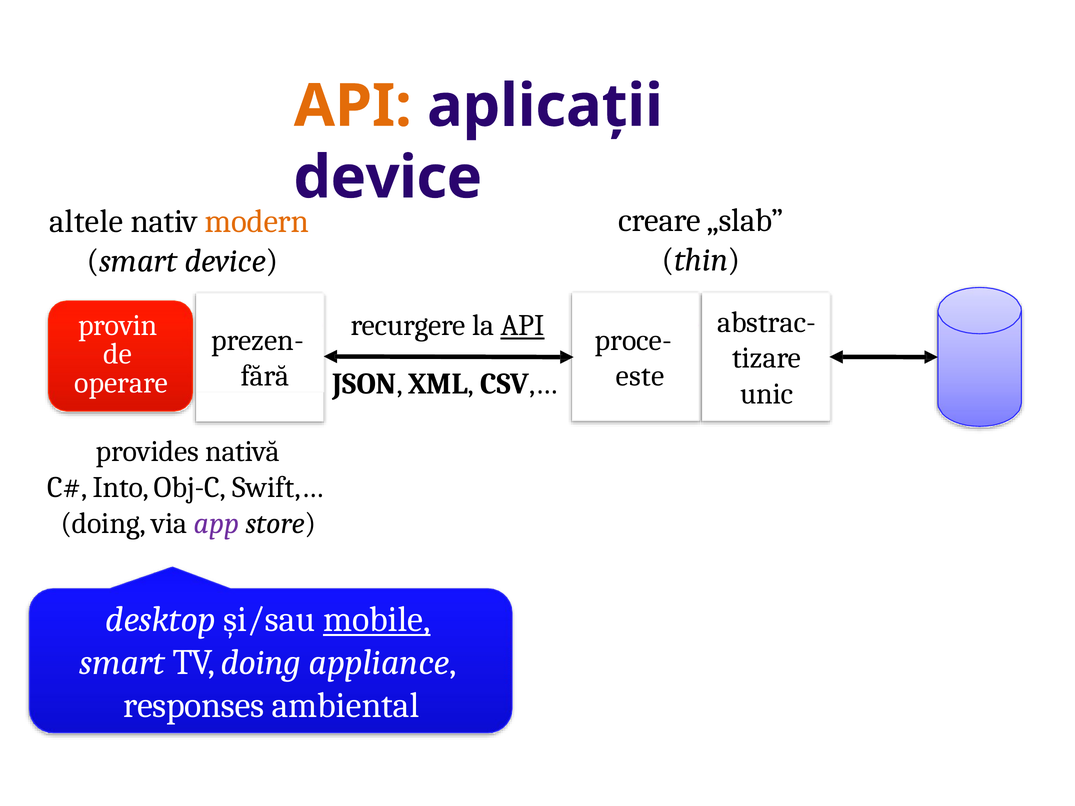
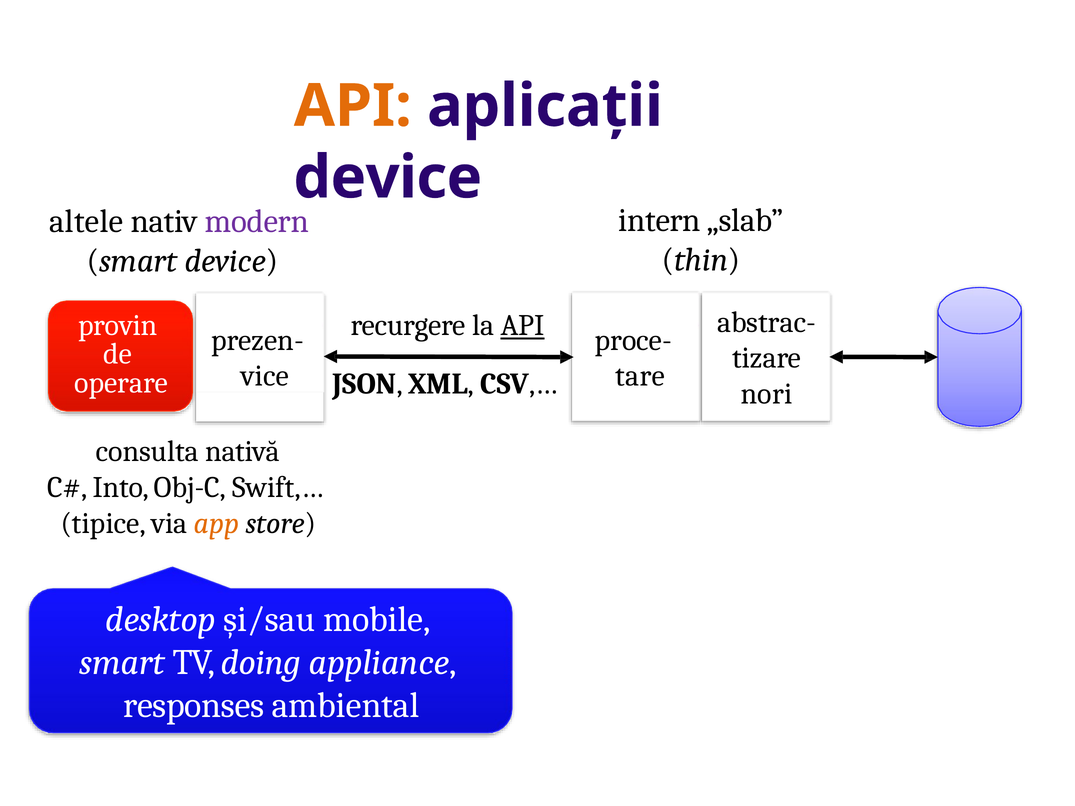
creare: creare -> intern
modern colour: orange -> purple
fără: fără -> vice
este: este -> tare
unic: unic -> nori
provides: provides -> consulta
doing at (103, 523): doing -> tipice
app colour: purple -> orange
mobile underline: present -> none
